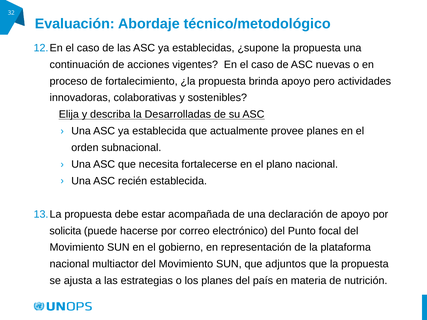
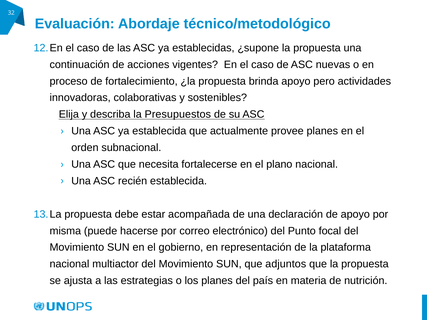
Desarrolladas: Desarrolladas -> Presupuestos
solicita: solicita -> misma
